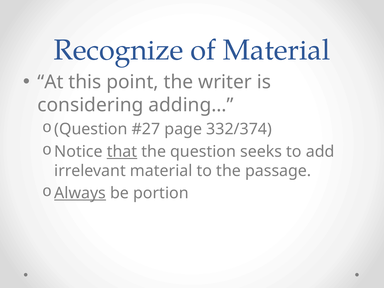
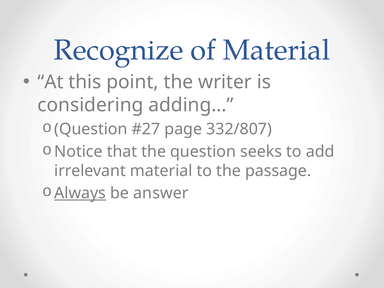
332/374: 332/374 -> 332/807
that underline: present -> none
portion: portion -> answer
